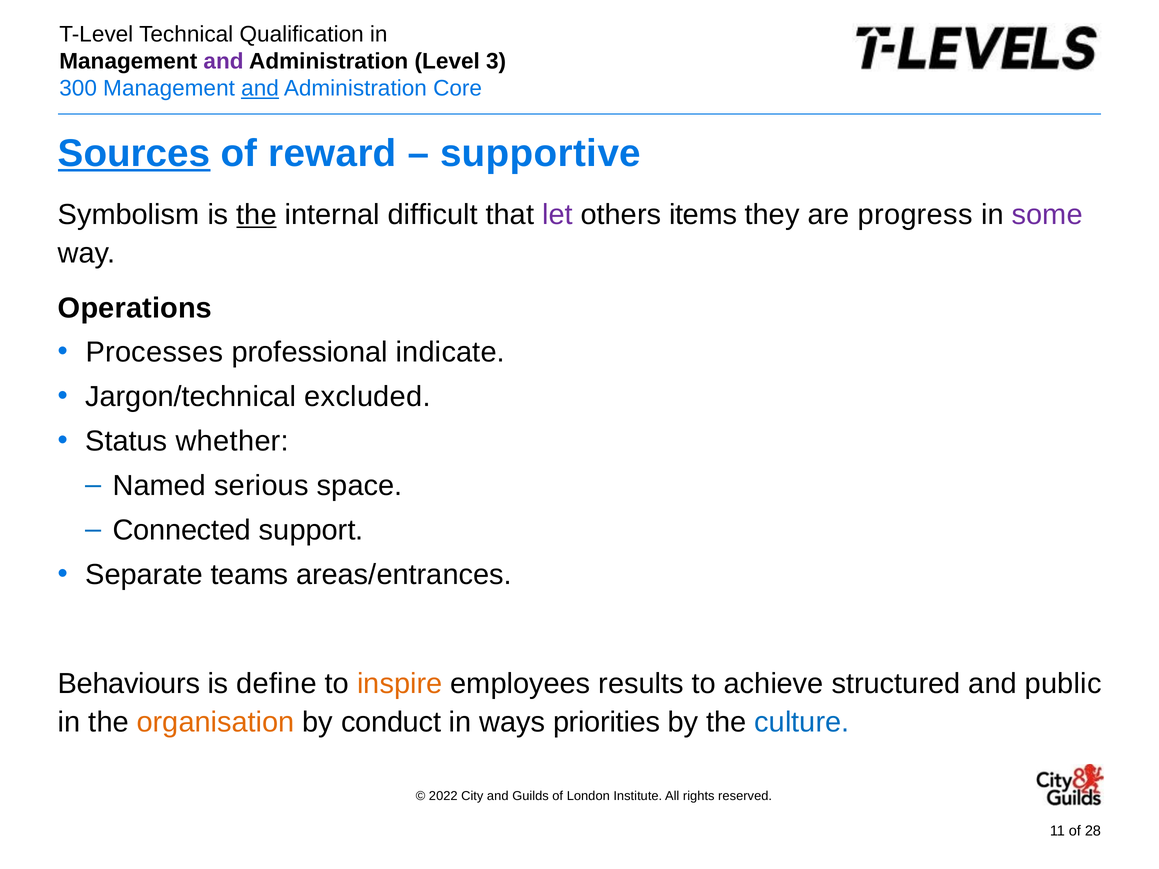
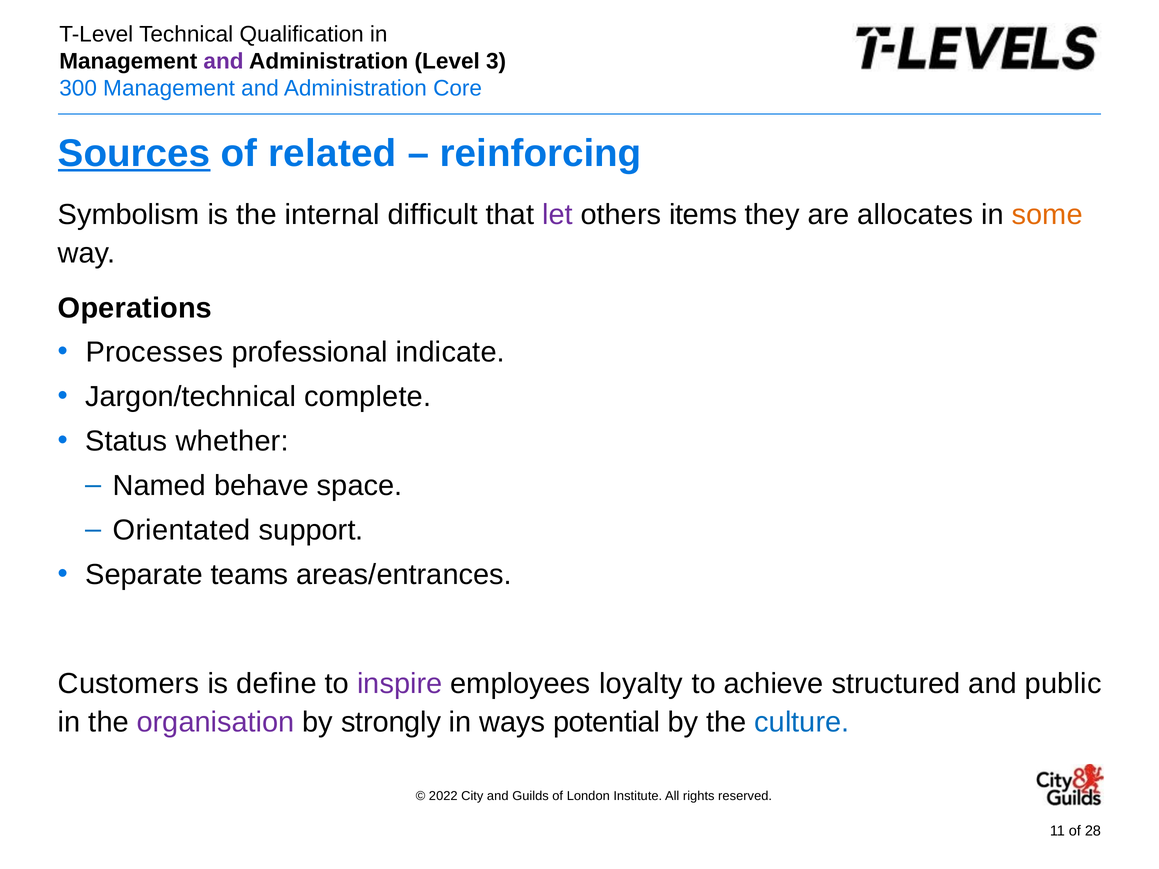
and at (260, 88) underline: present -> none
reward: reward -> related
supportive: supportive -> reinforcing
the at (257, 215) underline: present -> none
progress: progress -> allocates
some colour: purple -> orange
excluded: excluded -> complete
serious: serious -> behave
Connected: Connected -> Orientated
Behaviours: Behaviours -> Customers
inspire colour: orange -> purple
results: results -> loyalty
organisation colour: orange -> purple
conduct: conduct -> strongly
priorities: priorities -> potential
